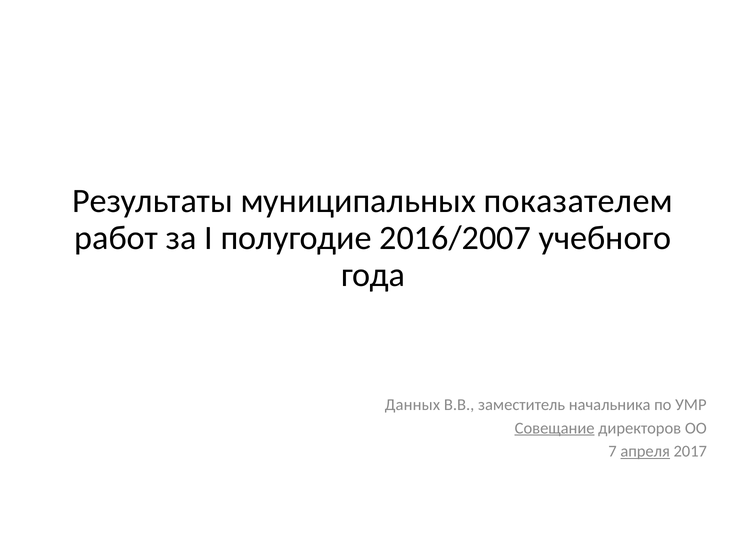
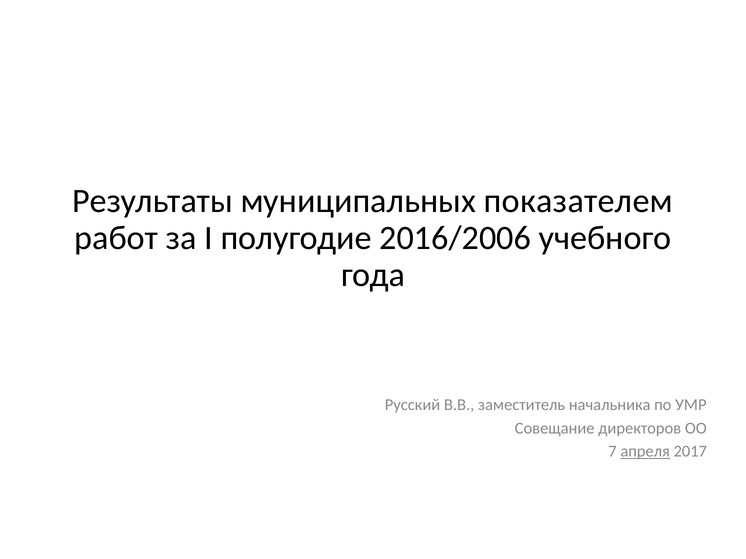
2016/2007: 2016/2007 -> 2016/2006
Данных: Данных -> Русский
Совещание underline: present -> none
